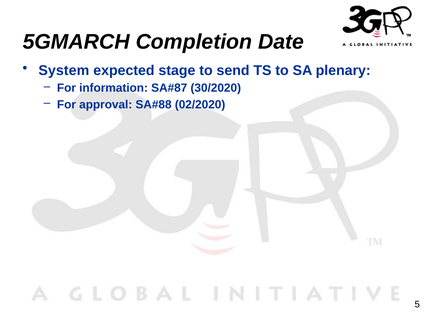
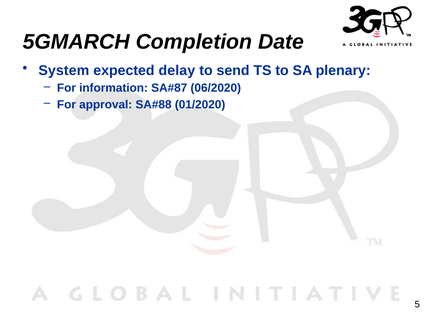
stage: stage -> delay
30/2020: 30/2020 -> 06/2020
02/2020: 02/2020 -> 01/2020
